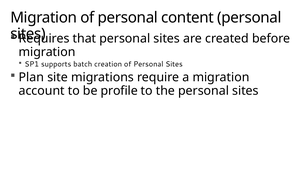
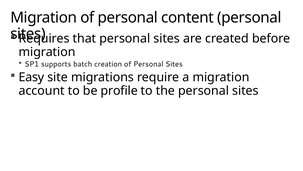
Plan: Plan -> Easy
